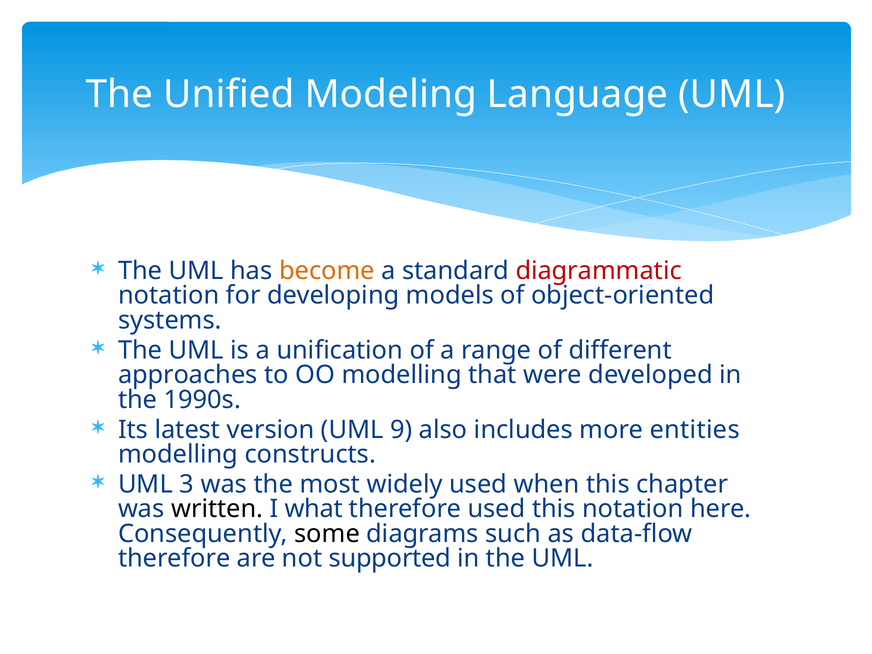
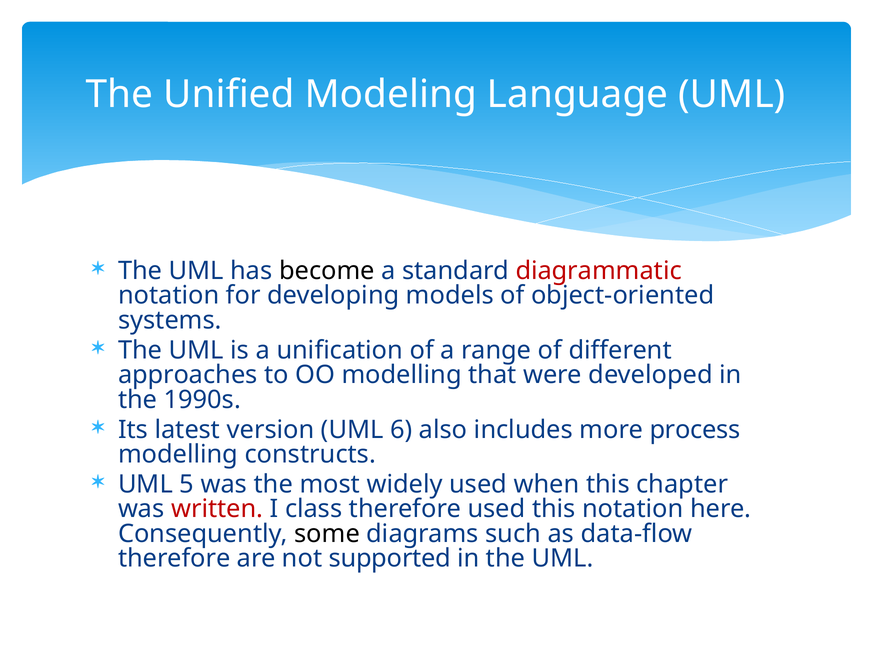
become colour: orange -> black
9: 9 -> 6
entities: entities -> process
3: 3 -> 5
written colour: black -> red
what: what -> class
